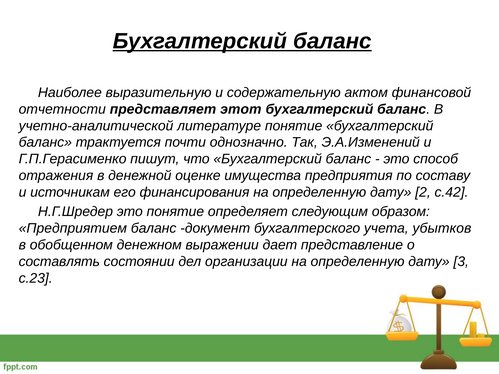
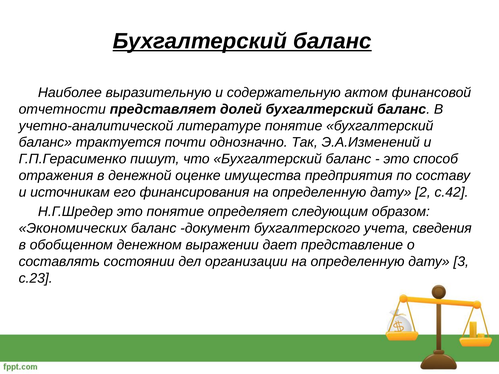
этот: этот -> долей
Предприятием: Предприятием -> Экономических
убытков: убытков -> сведения
